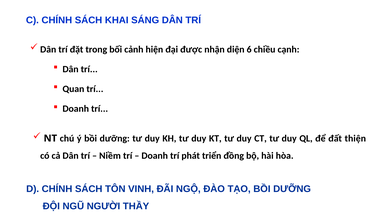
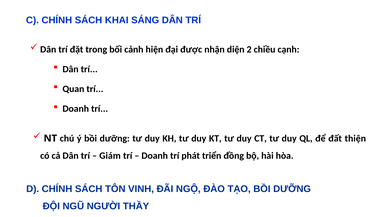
6: 6 -> 2
Niềm: Niềm -> Giám
